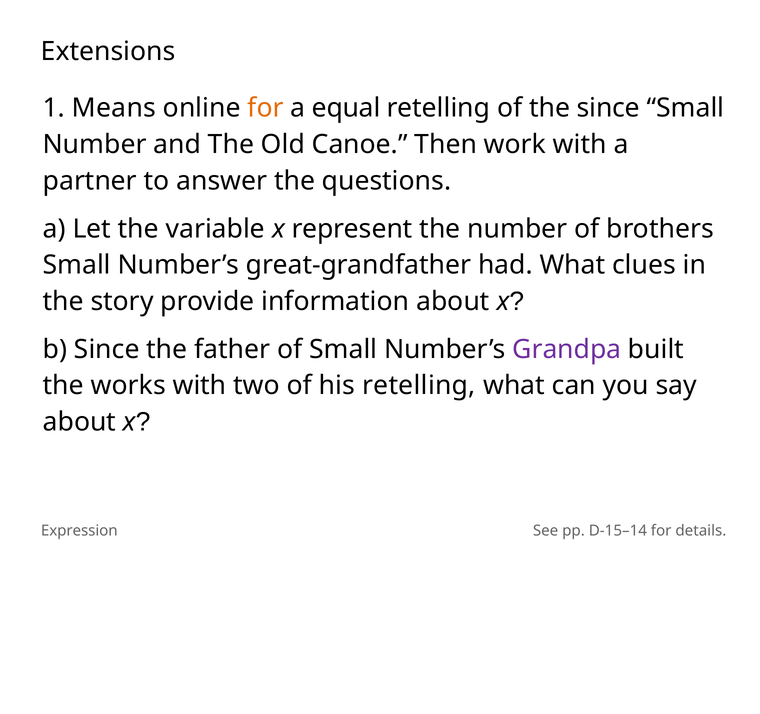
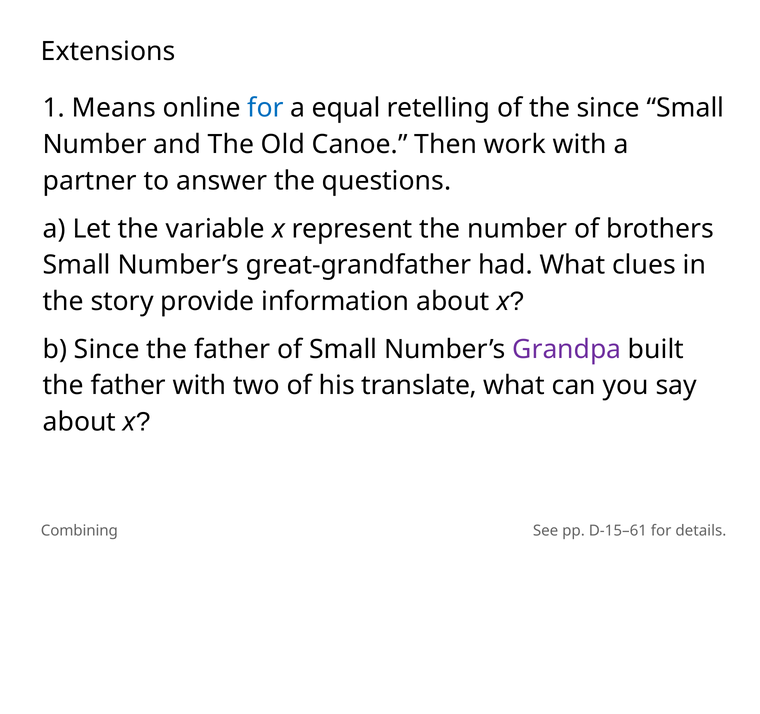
for at (266, 108) colour: orange -> blue
works at (128, 386): works -> father
his retelling: retelling -> translate
Expression: Expression -> Combining
D-15–14: D-15–14 -> D-15–61
